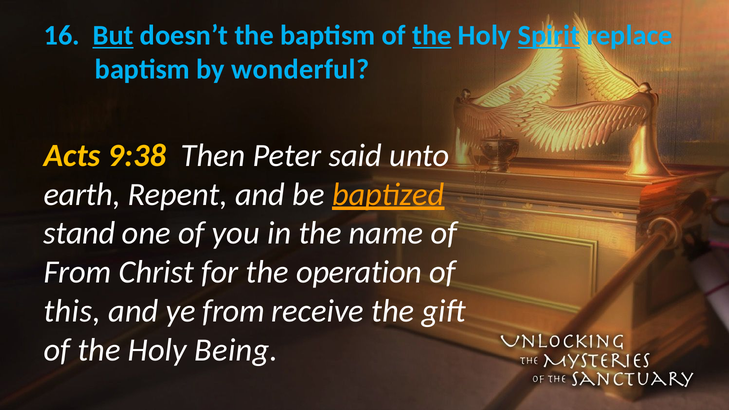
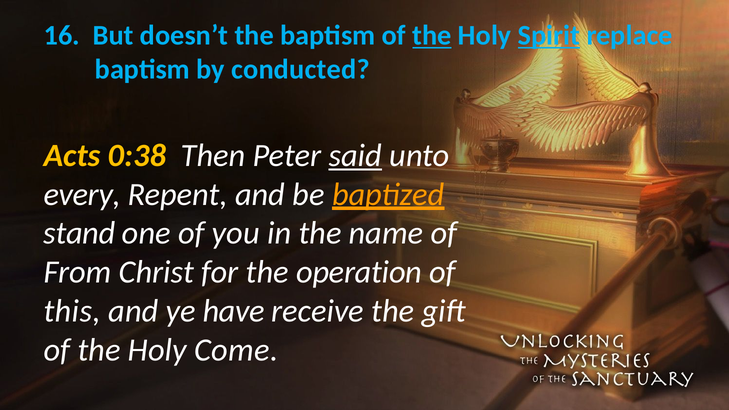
But underline: present -> none
wonderful: wonderful -> conducted
9:38: 9:38 -> 0:38
said underline: none -> present
earth: earth -> every
ye from: from -> have
Being: Being -> Come
